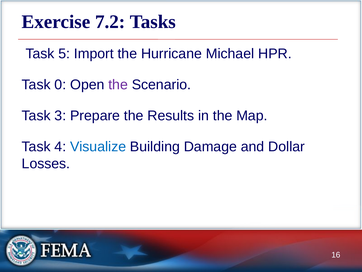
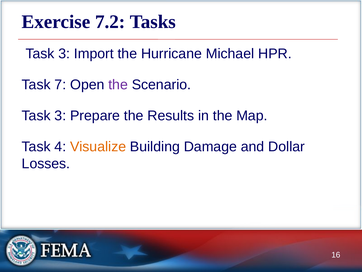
5 at (64, 54): 5 -> 3
0: 0 -> 7
Visualize colour: blue -> orange
